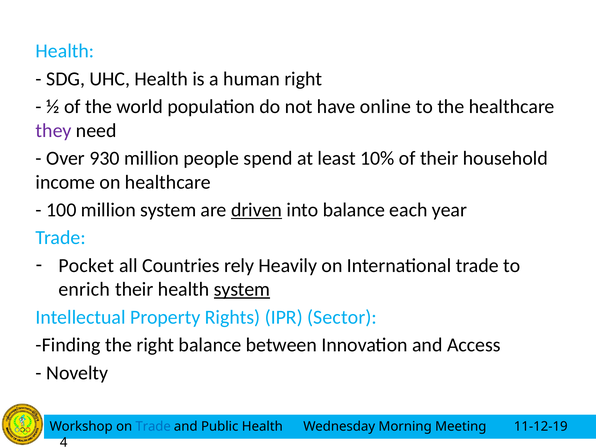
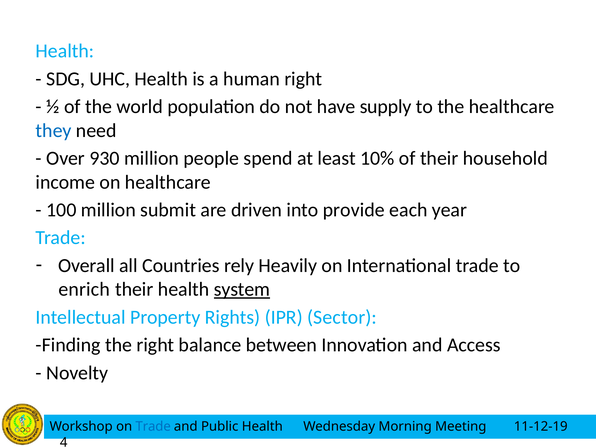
online: online -> supply
they colour: purple -> blue
million system: system -> submit
driven underline: present -> none
into balance: balance -> provide
Pocket: Pocket -> Overall
